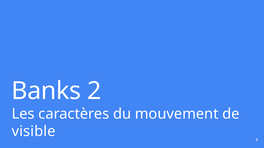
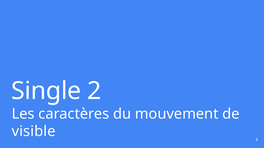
Banks: Banks -> Single
